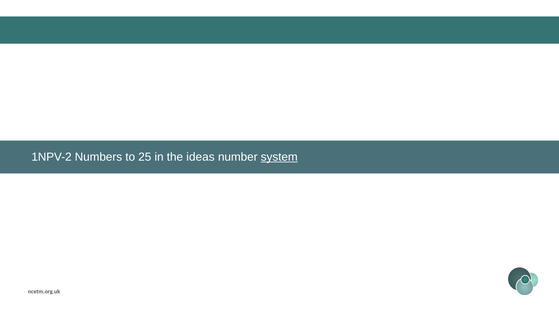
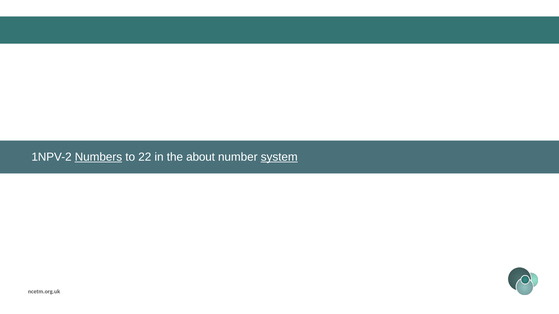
Numbers underline: none -> present
25: 25 -> 22
ideas: ideas -> about
